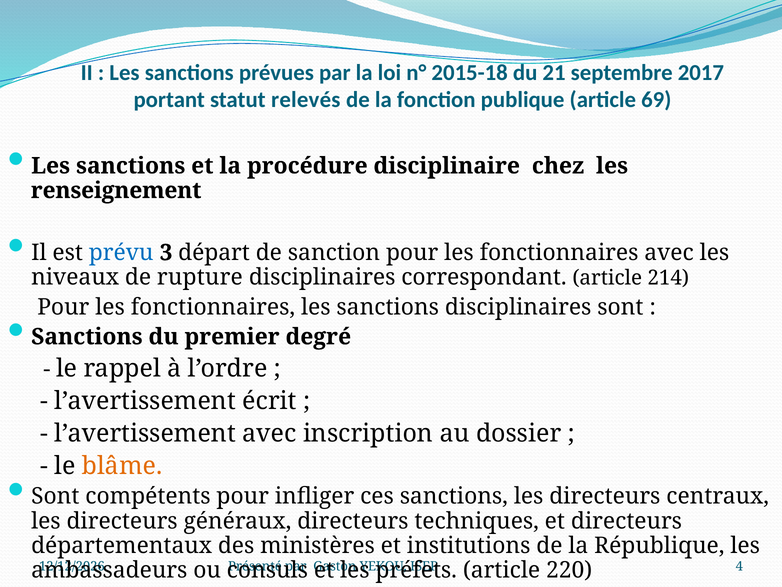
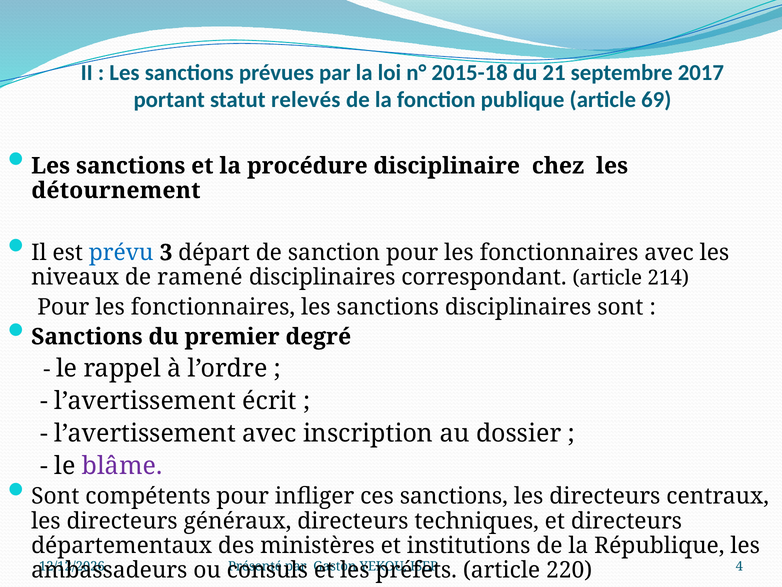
renseignement: renseignement -> détournement
rupture: rupture -> ramené
blâme colour: orange -> purple
